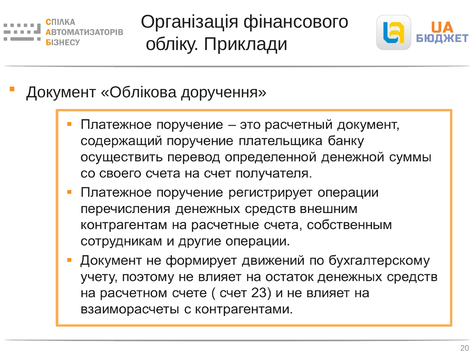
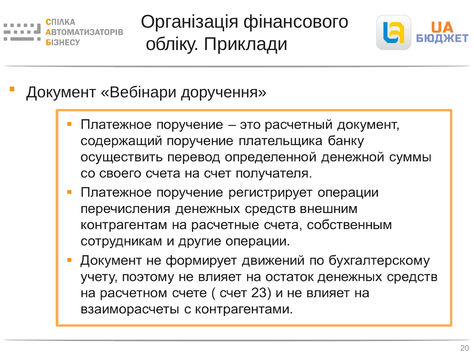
Облікова: Облікова -> Вебінари
